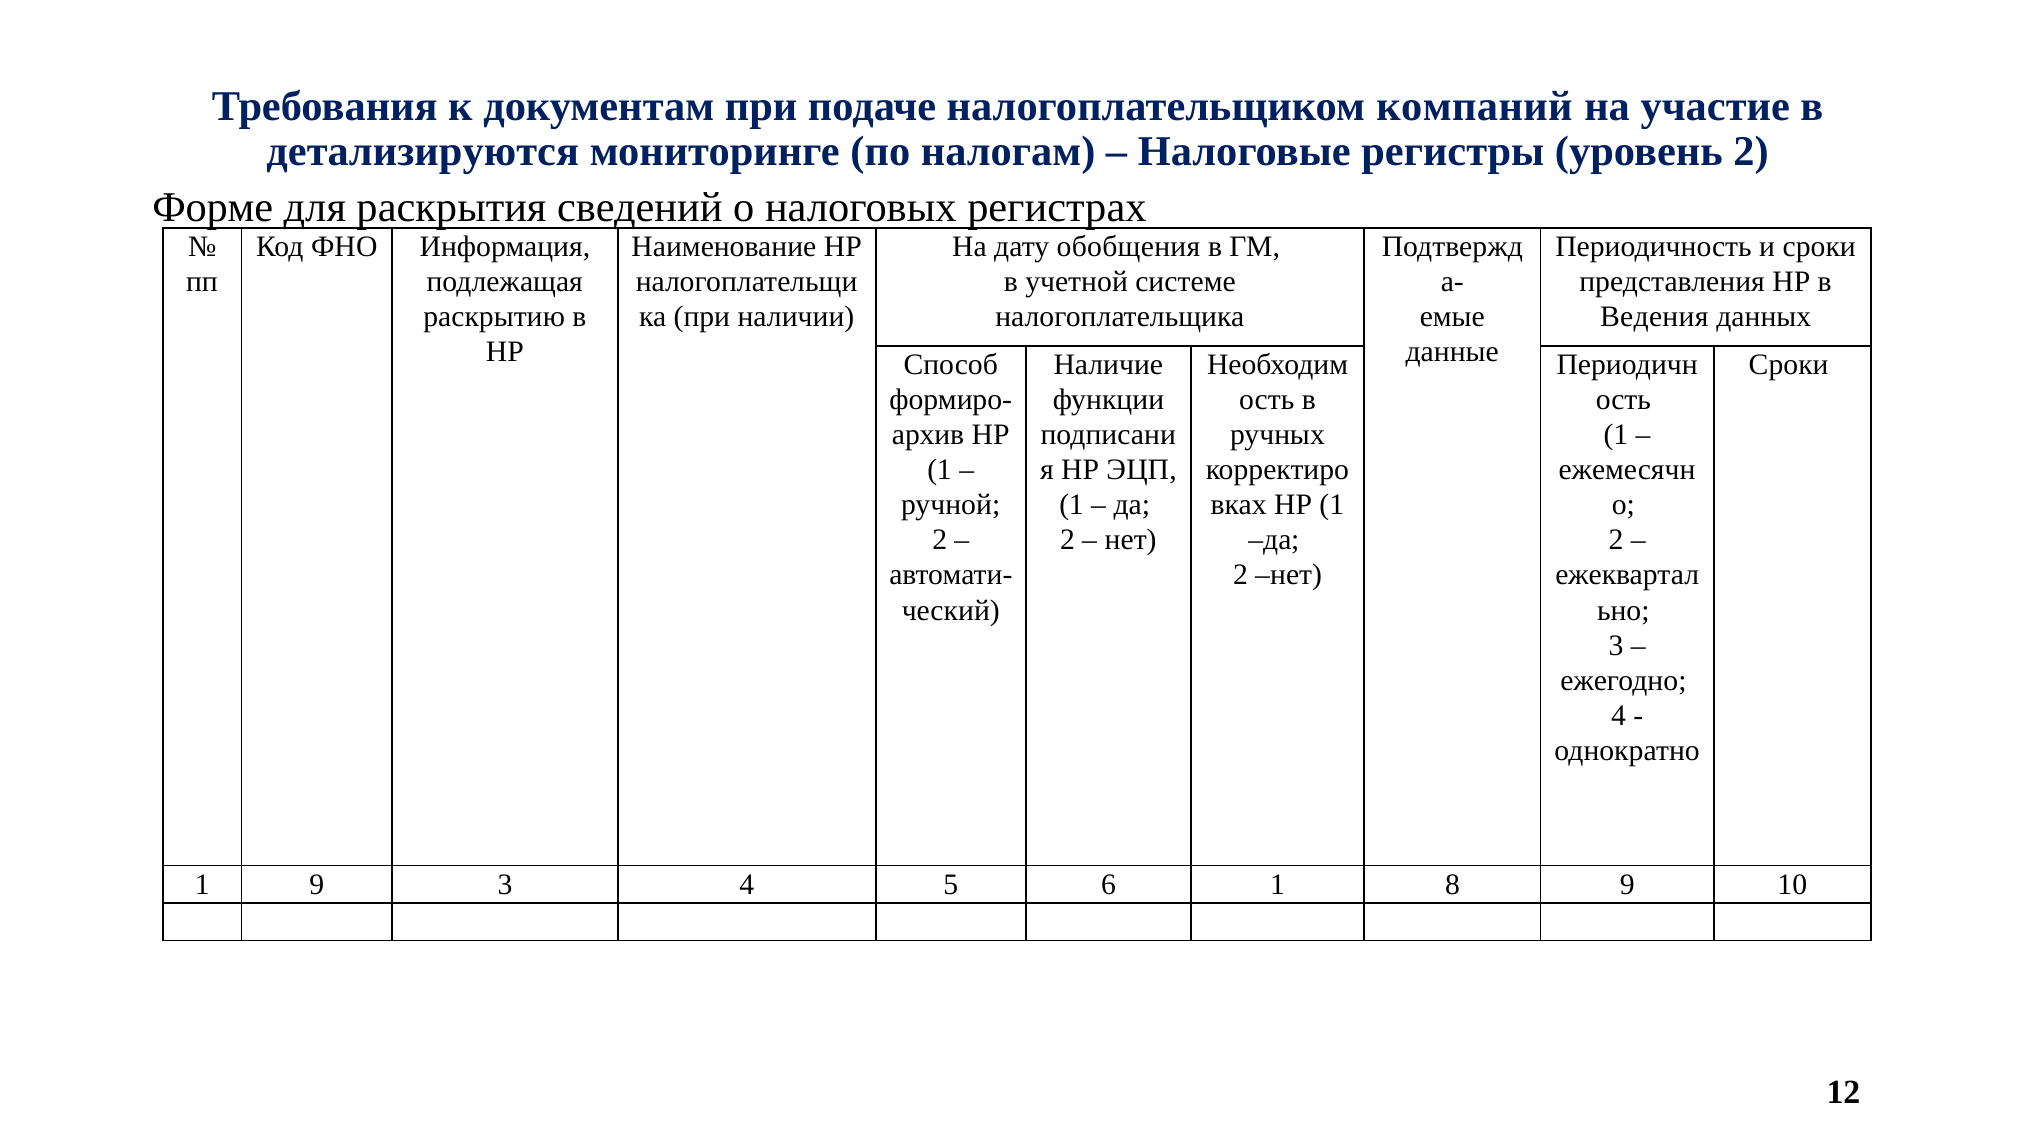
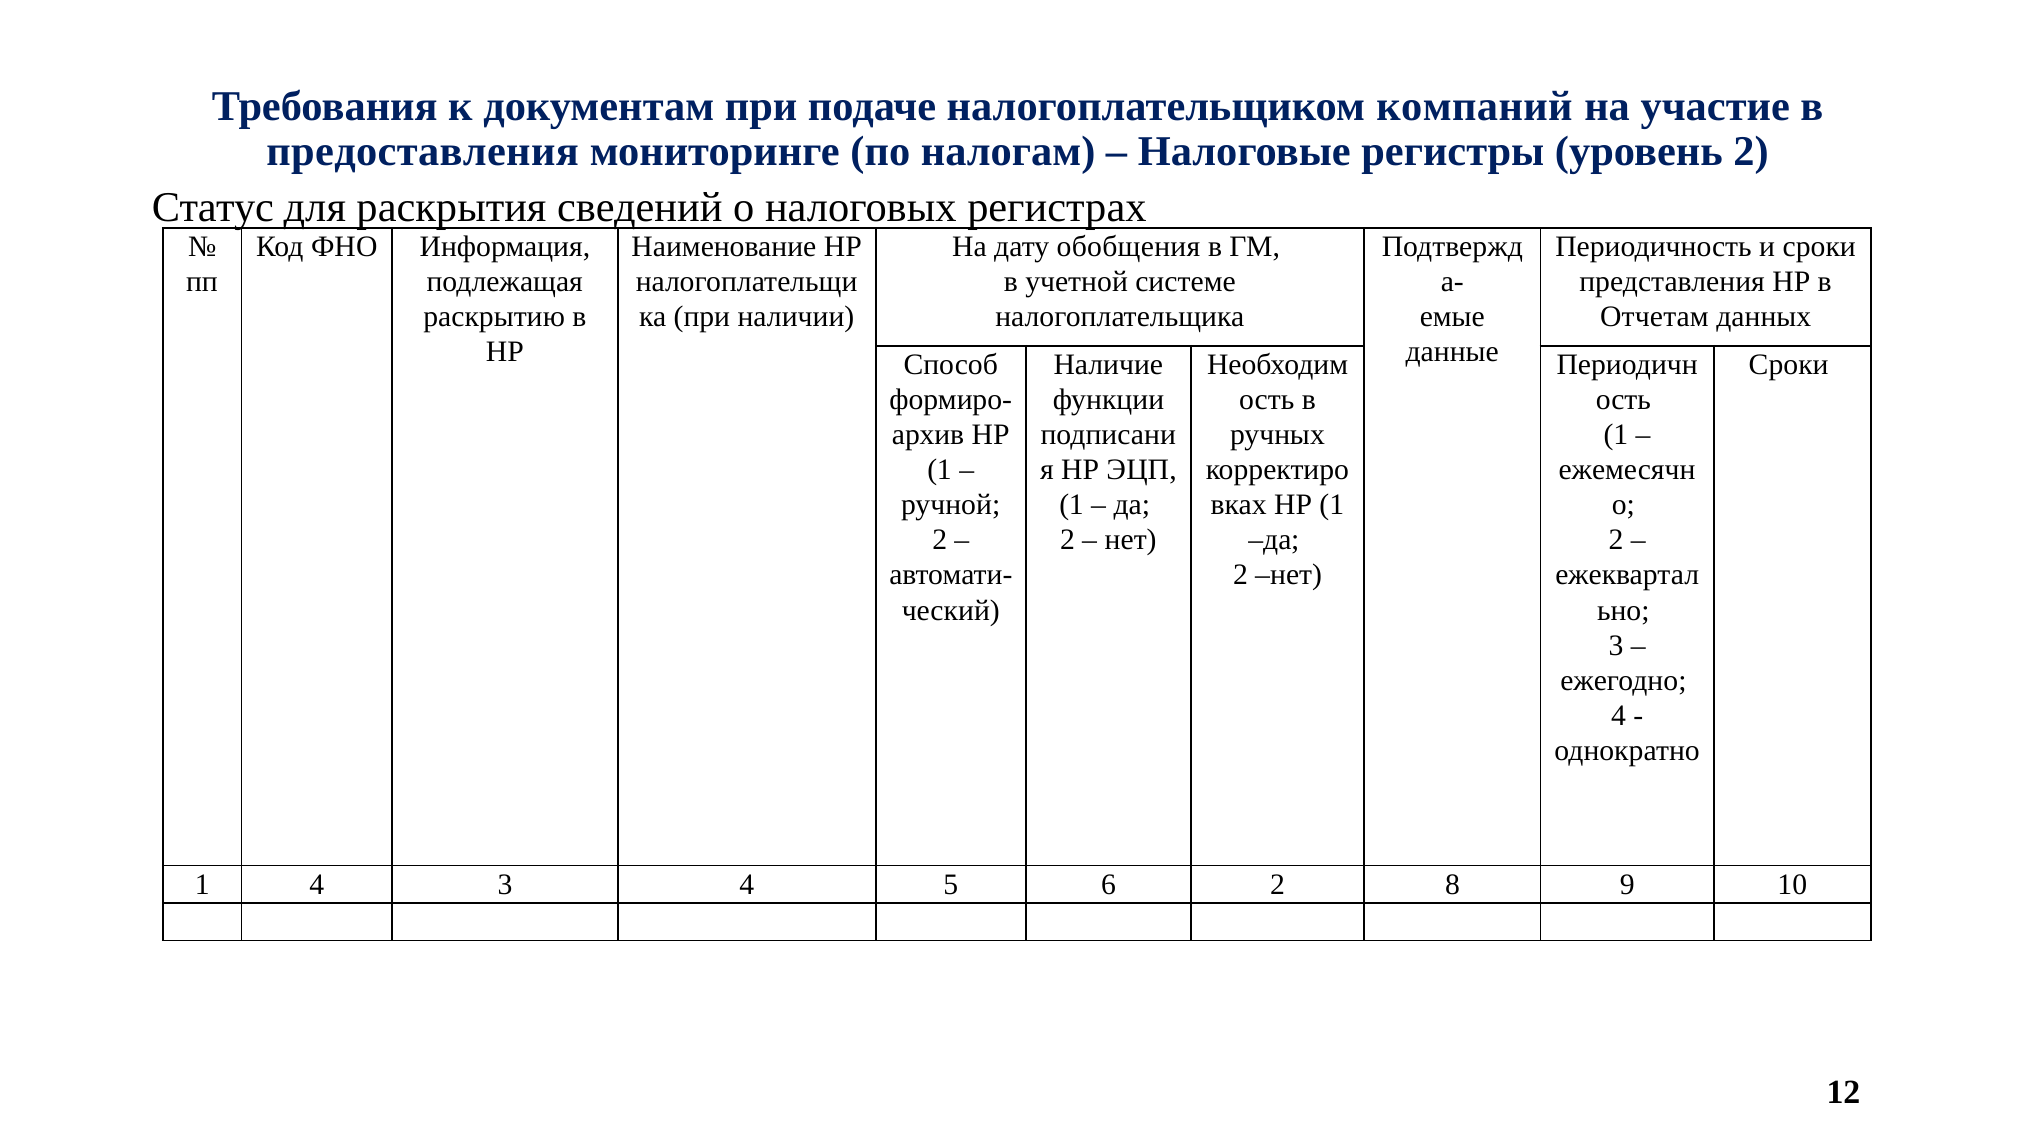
детализируются: детализируются -> предоставления
Форме: Форме -> Статус
Ведения: Ведения -> Отчетам
1 9: 9 -> 4
6 1: 1 -> 2
